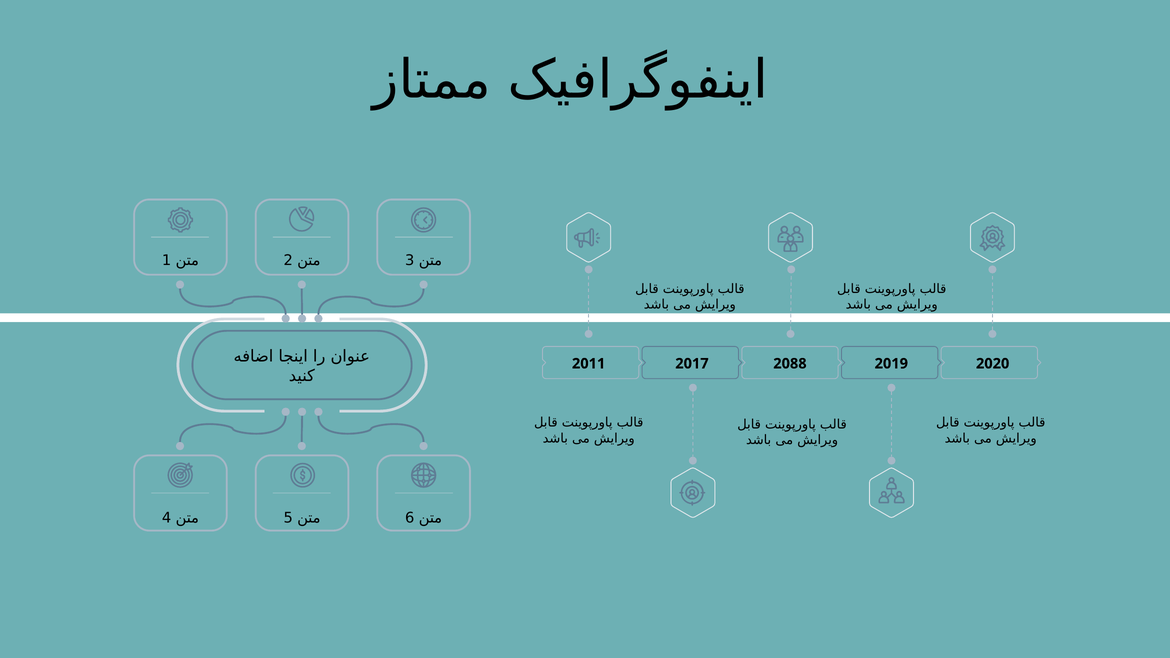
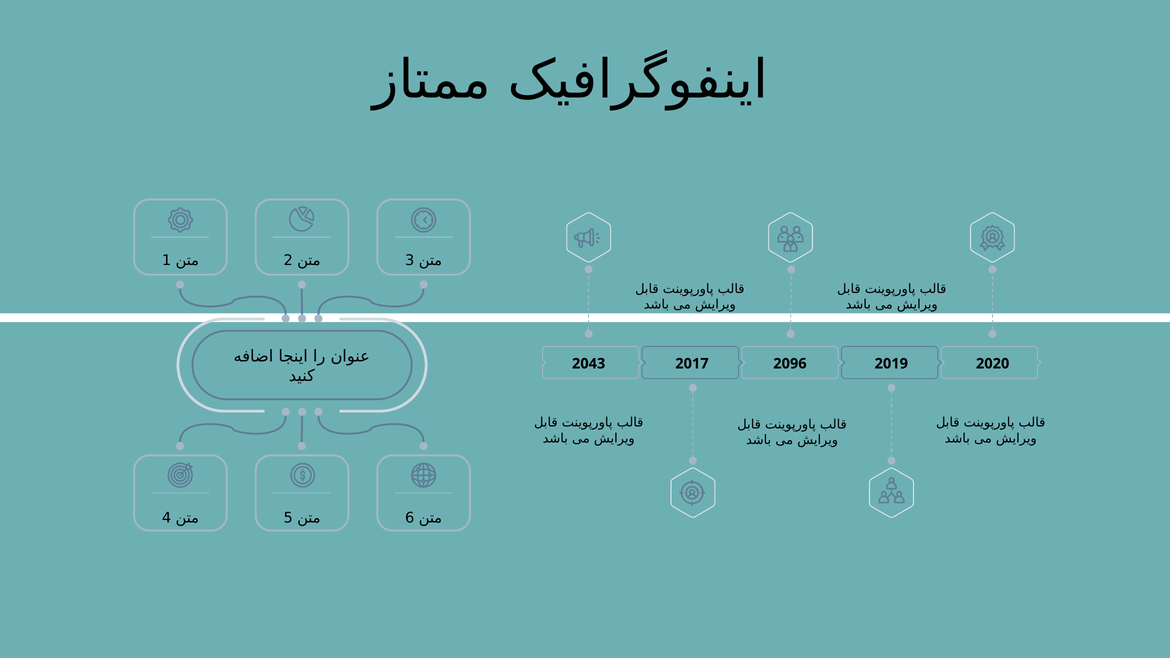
2011: 2011 -> 2043
2088: 2088 -> 2096
